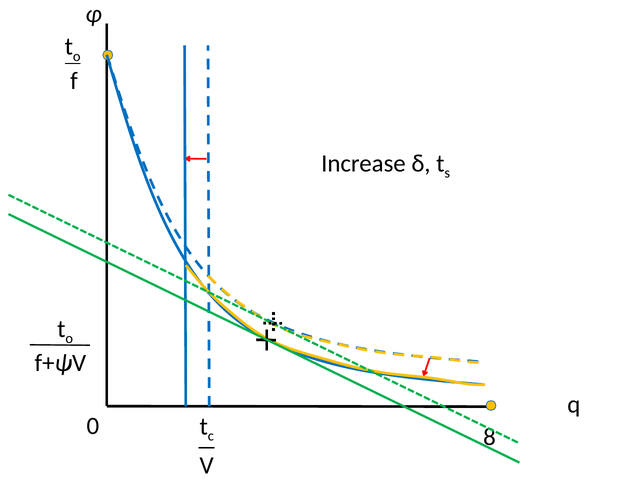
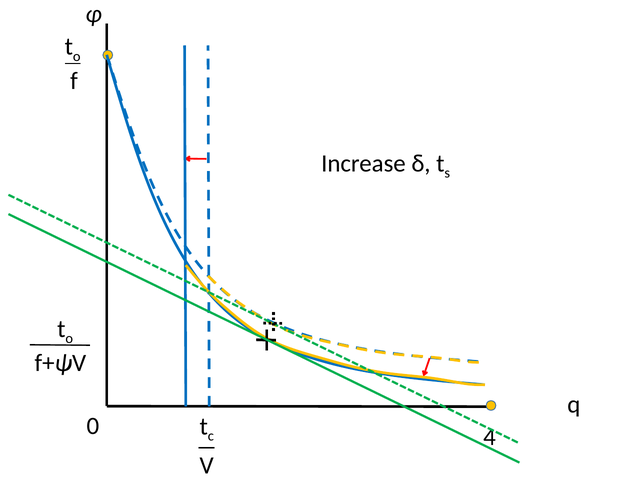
8: 8 -> 4
